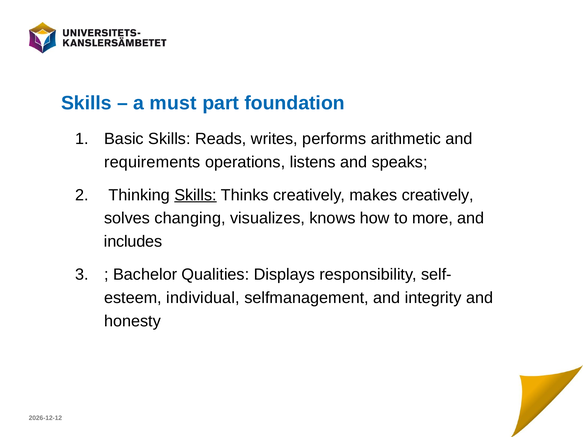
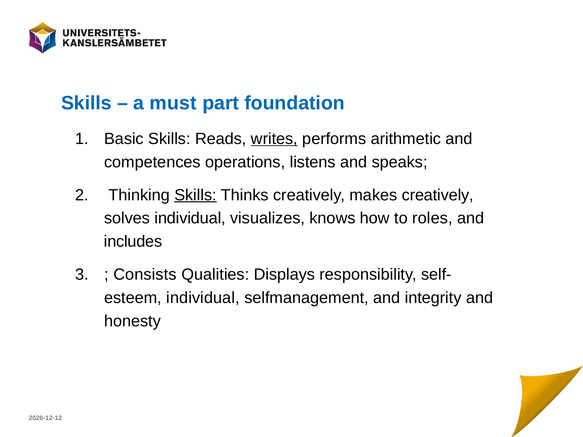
writes underline: none -> present
requirements: requirements -> competences
solves changing: changing -> individual
more: more -> roles
Bachelor: Bachelor -> Consists
